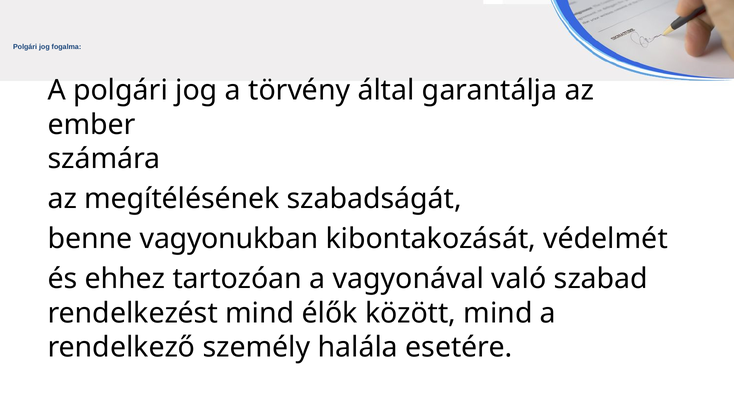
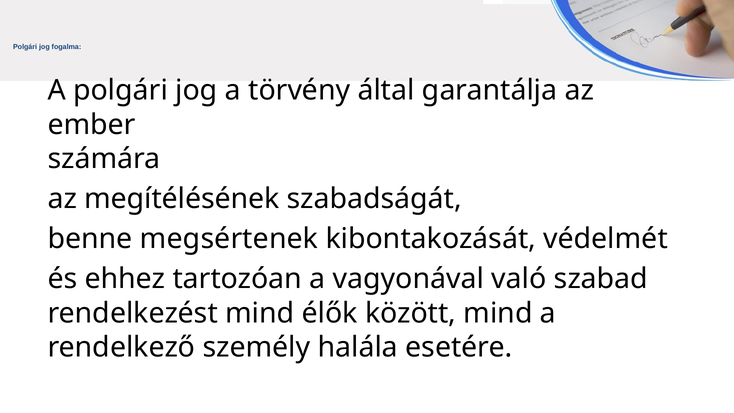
vagyonukban: vagyonukban -> megsértenek
